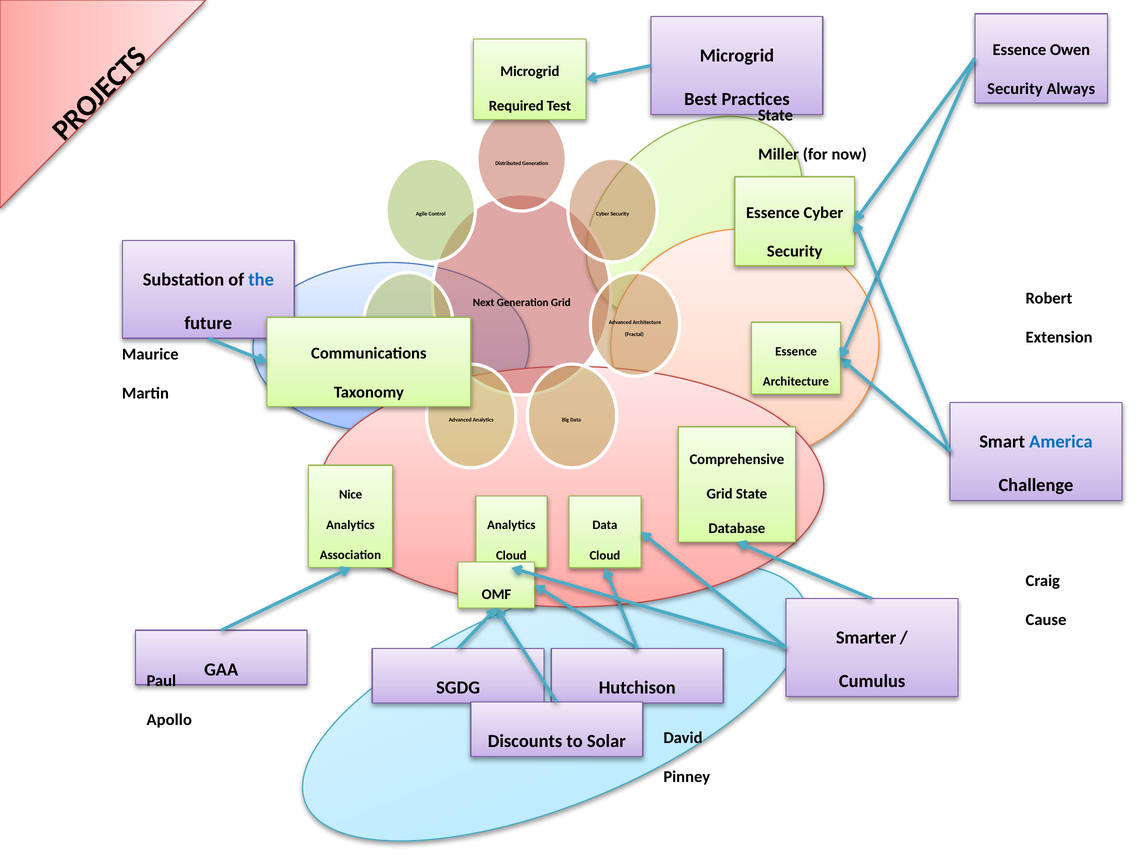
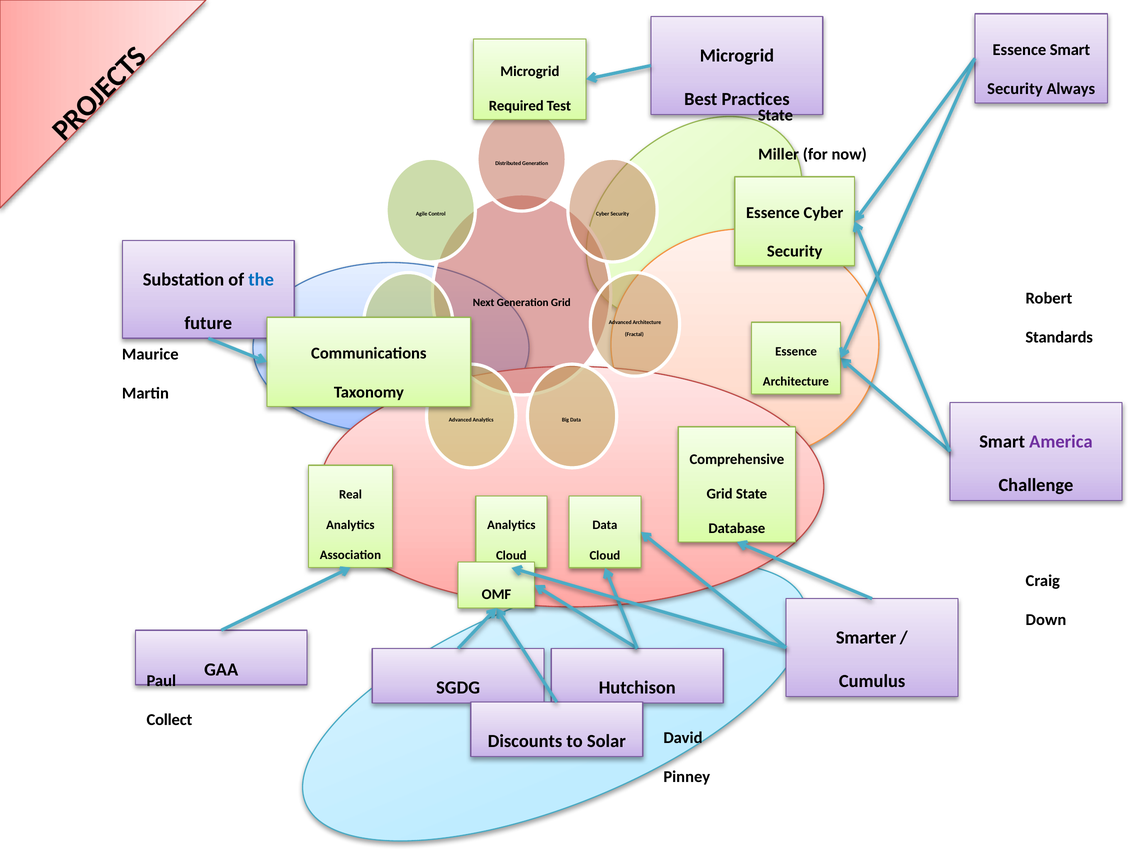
Essence Owen: Owen -> Smart
Extension: Extension -> Standards
America colour: blue -> purple
Nice: Nice -> Real
Cause: Cause -> Down
Apollo: Apollo -> Collect
